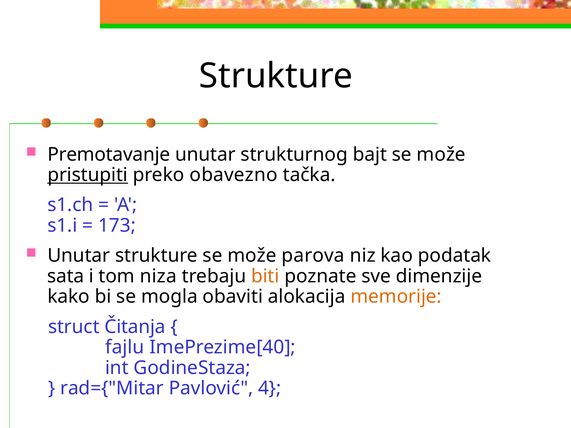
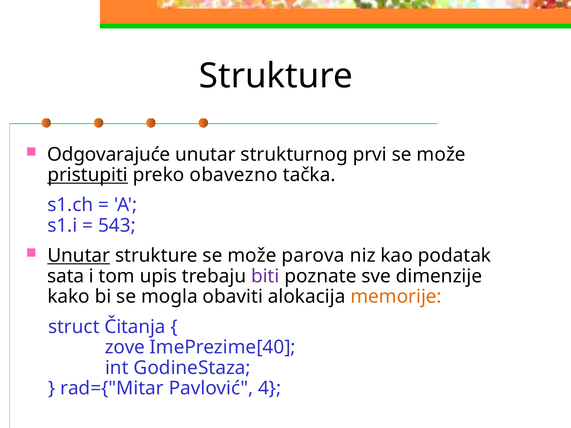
Premotavanje: Premotavanje -> Odgovarajuće
bajt: bajt -> prvi
173: 173 -> 543
Unutar at (79, 256) underline: none -> present
niza: niza -> upis
biti colour: orange -> purple
fajlu: fajlu -> zove
